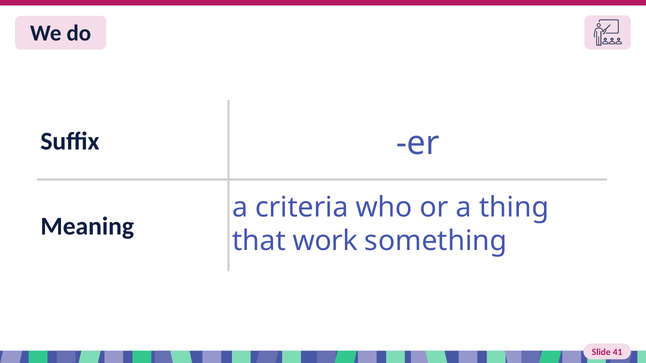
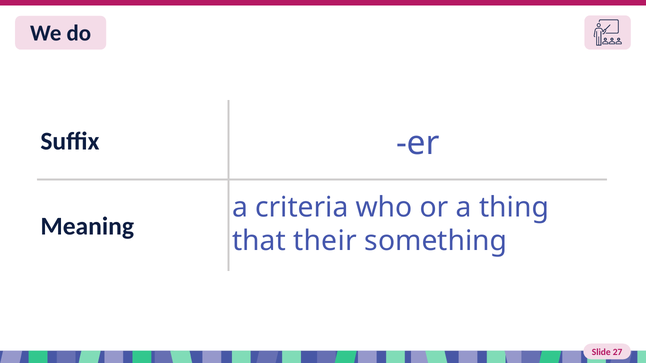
work: work -> their
41: 41 -> 27
